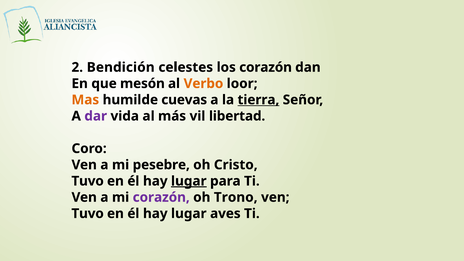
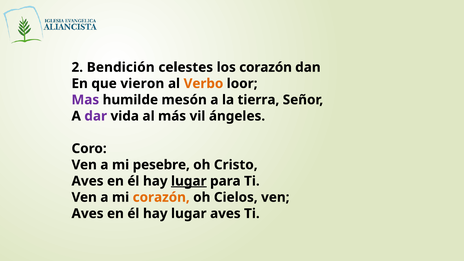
mesón: mesón -> vieron
Mas colour: orange -> purple
cuevas: cuevas -> mesón
tierra underline: present -> none
libertad: libertad -> ángeles
Tuvo at (88, 181): Tuvo -> Aves
corazón at (161, 197) colour: purple -> orange
Trono: Trono -> Cielos
Tuvo at (88, 214): Tuvo -> Aves
